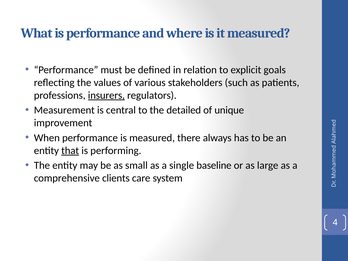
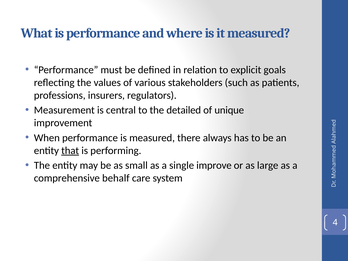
insurers underline: present -> none
baseline: baseline -> improve
clients: clients -> behalf
